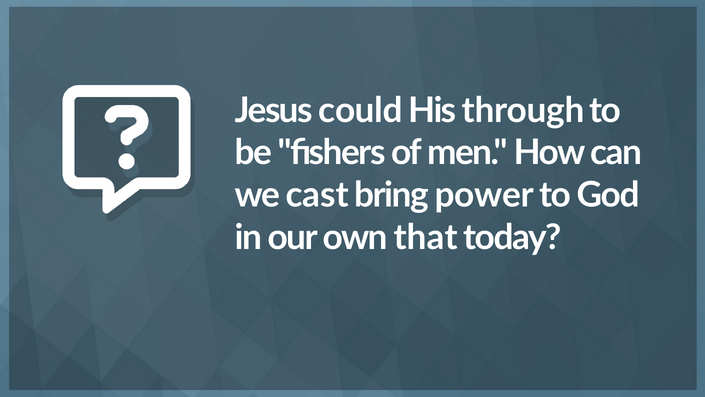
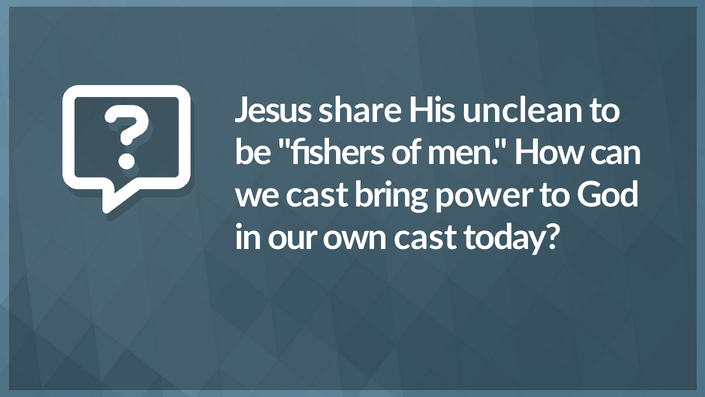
could: could -> share
through: through -> unclean
own that: that -> cast
